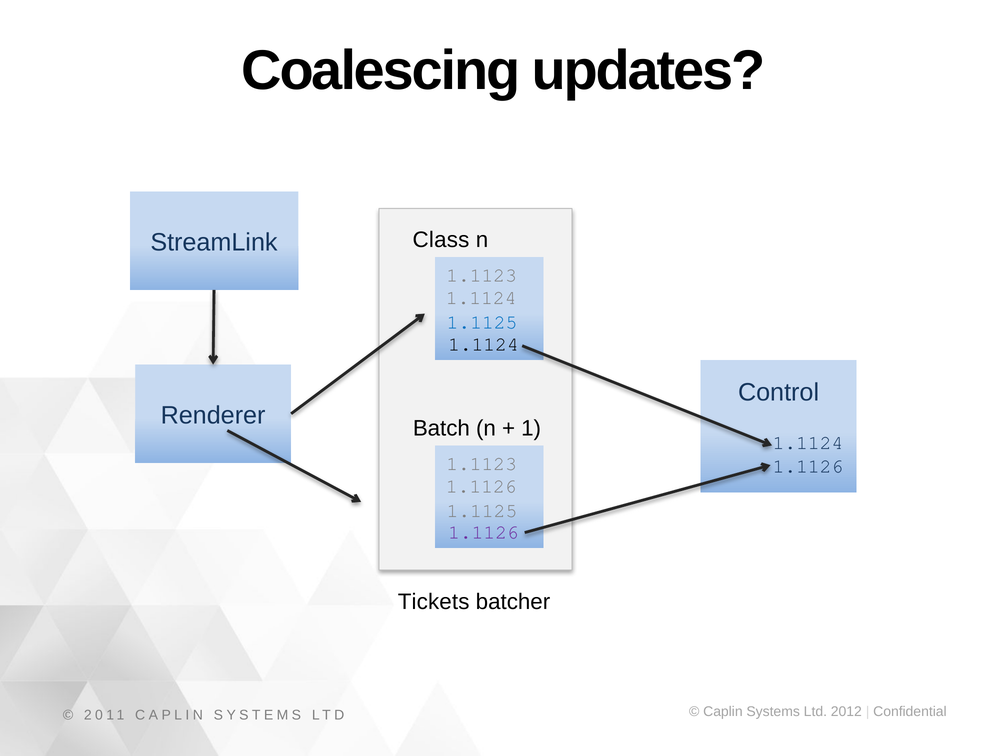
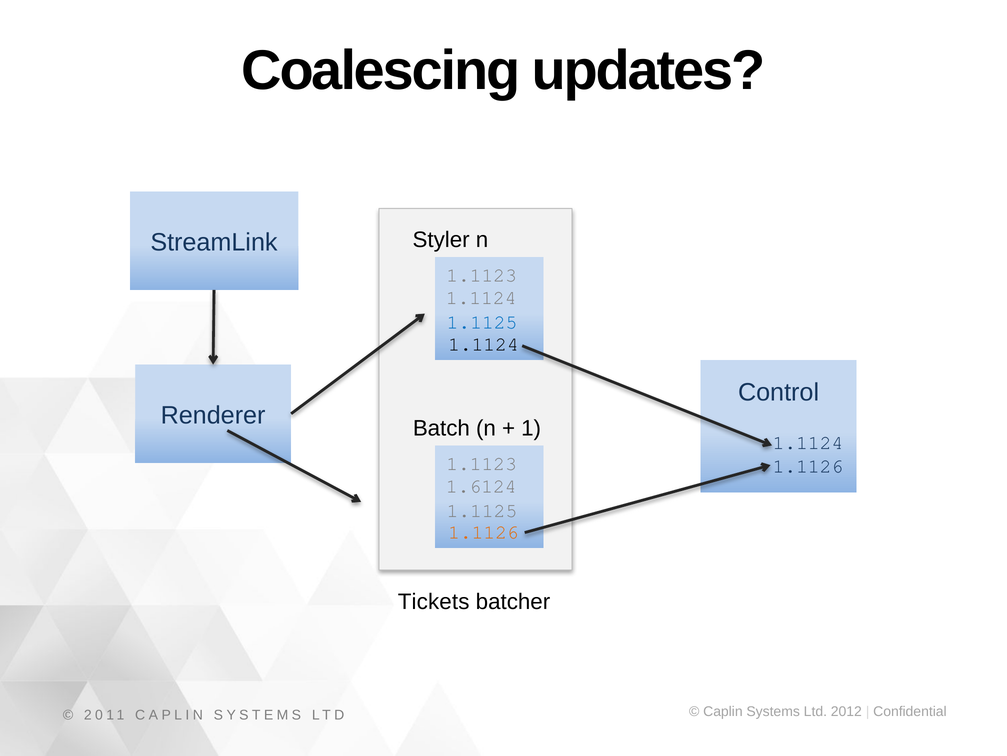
Class: Class -> Styler
1.1126 at (481, 486): 1.1126 -> 1.6124
1.1126 at (483, 532) colour: purple -> orange
